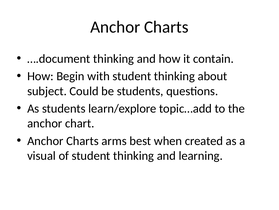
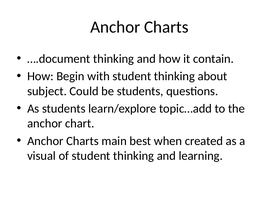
arms: arms -> main
